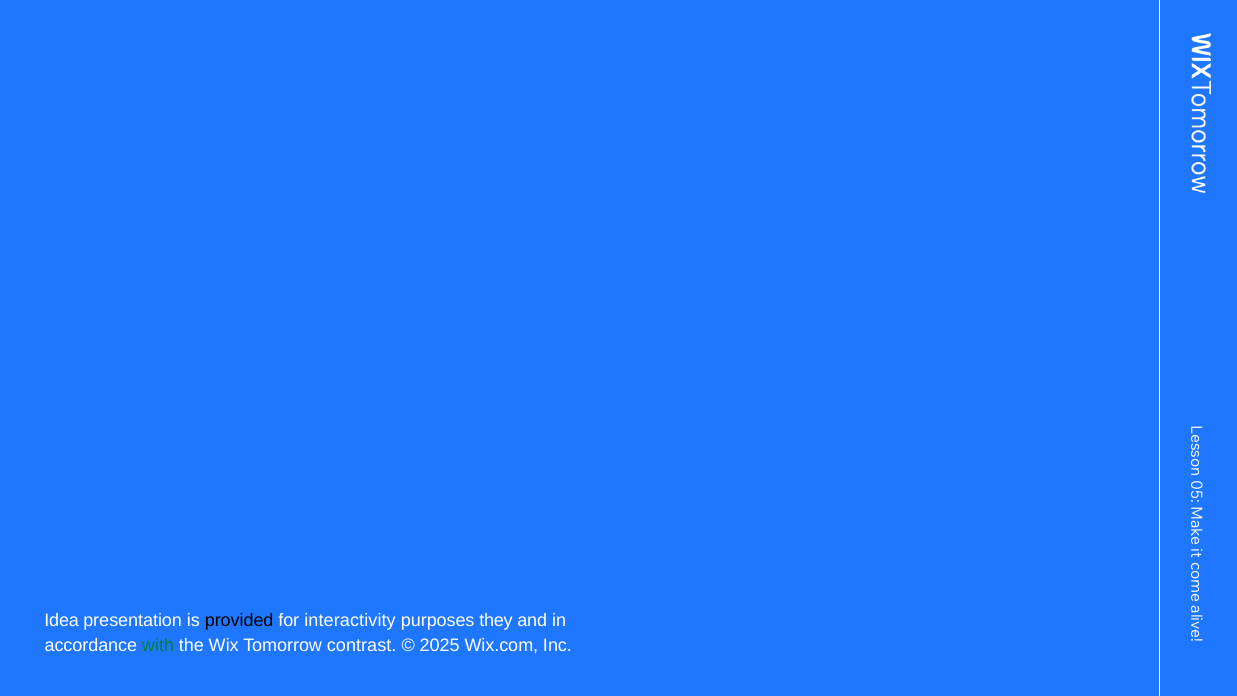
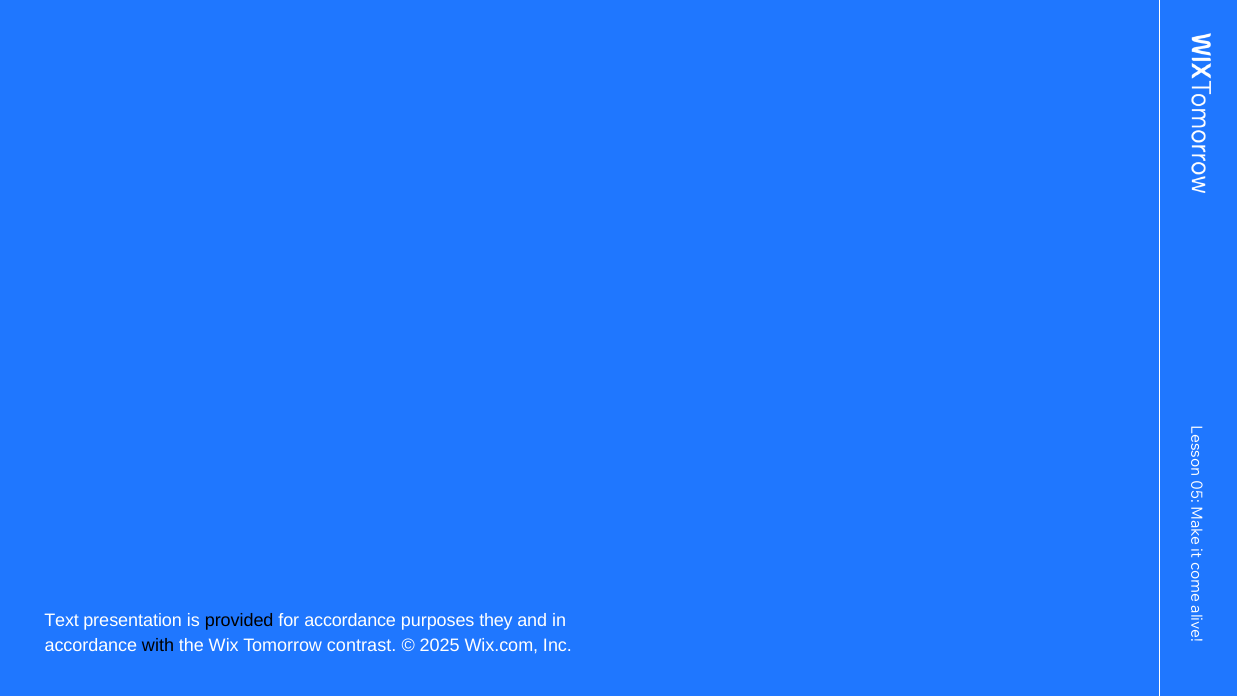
Idea: Idea -> Text
for interactivity: interactivity -> accordance
with colour: green -> black
